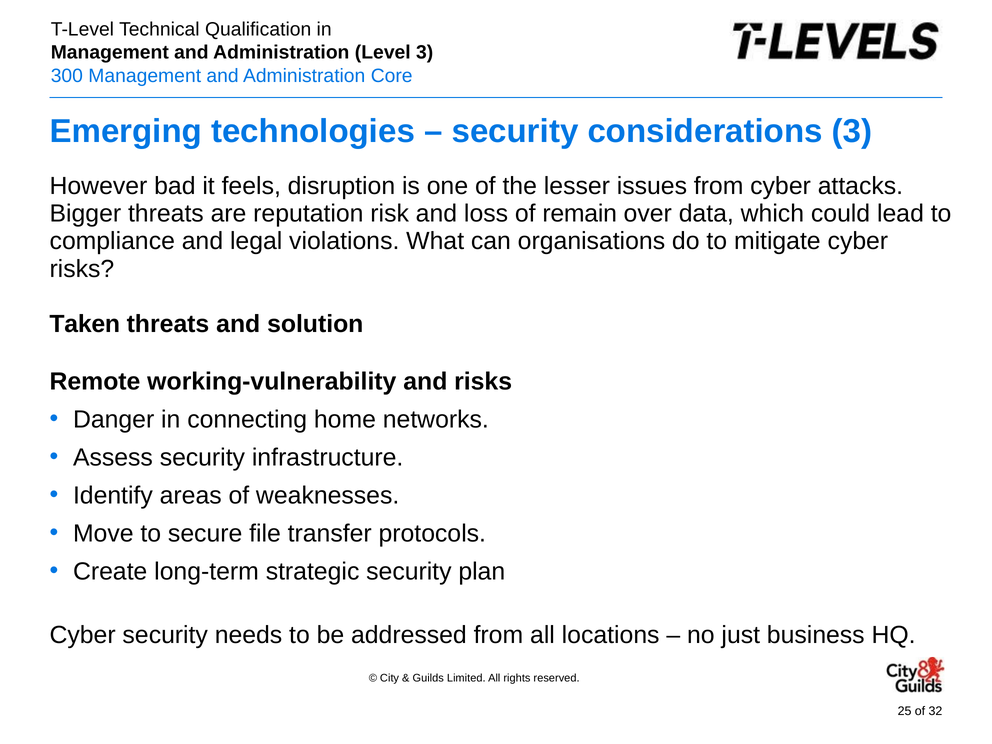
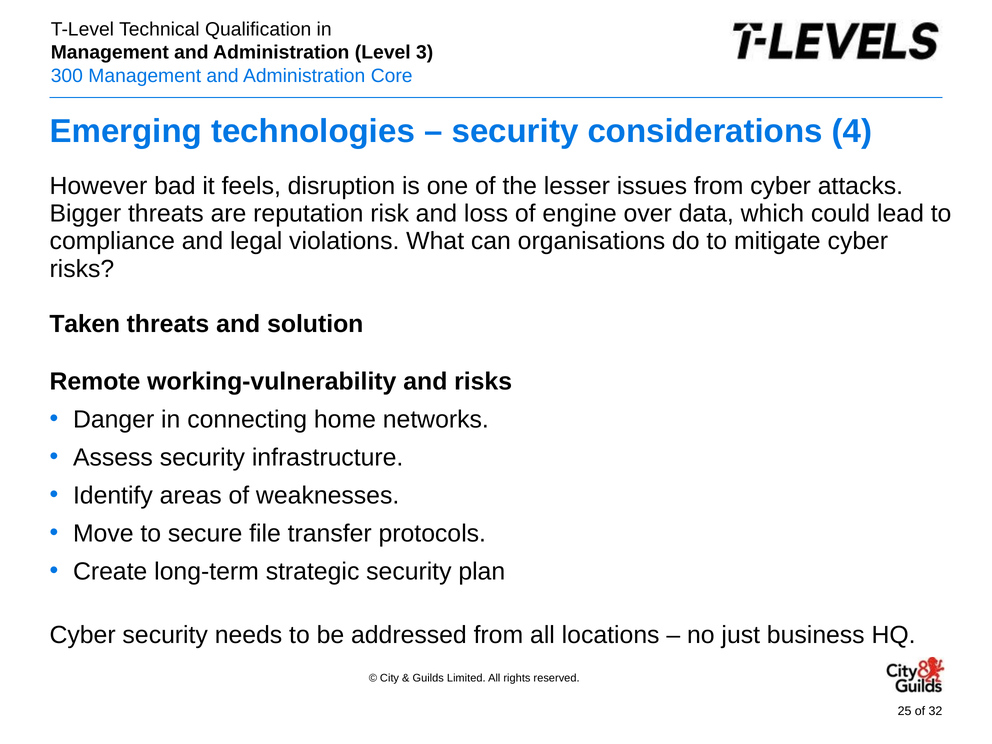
considerations 3: 3 -> 4
remain: remain -> engine
